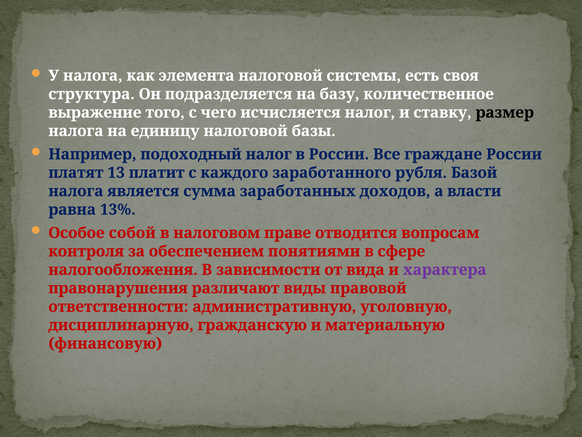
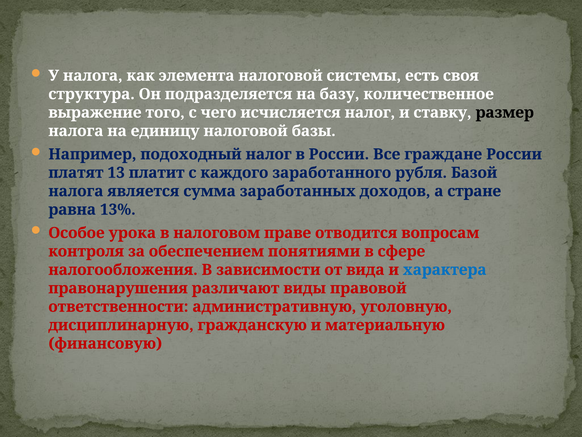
власти: власти -> стране
собой: собой -> урока
характера colour: purple -> blue
